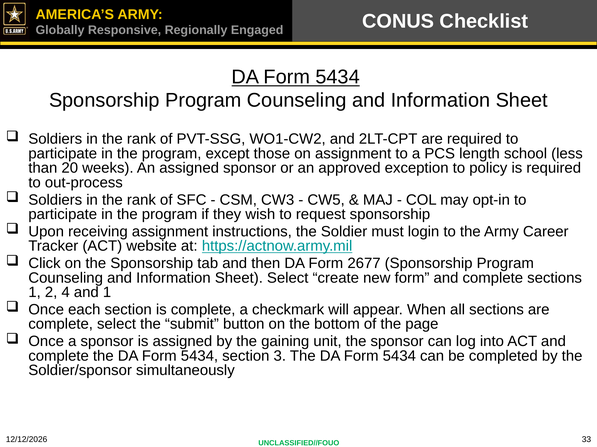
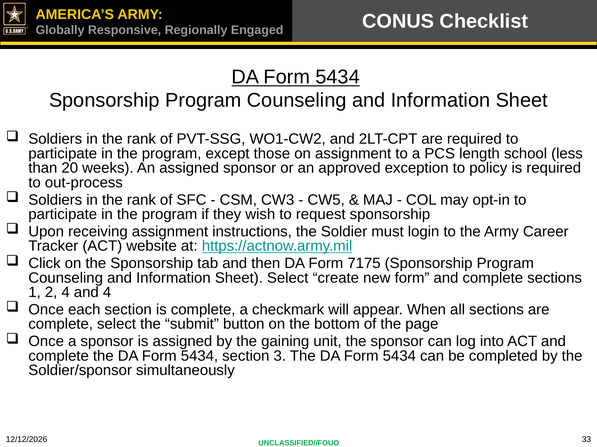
2677: 2677 -> 7175
and 1: 1 -> 4
